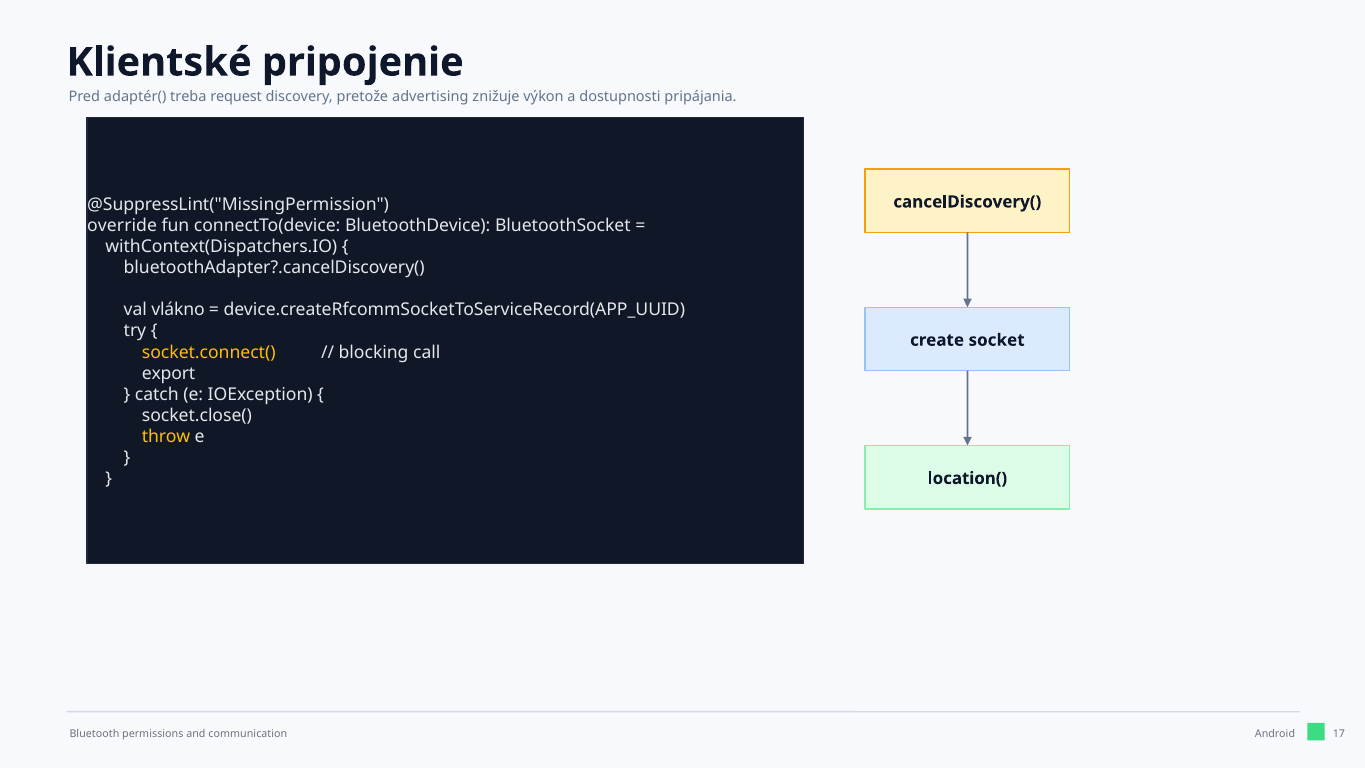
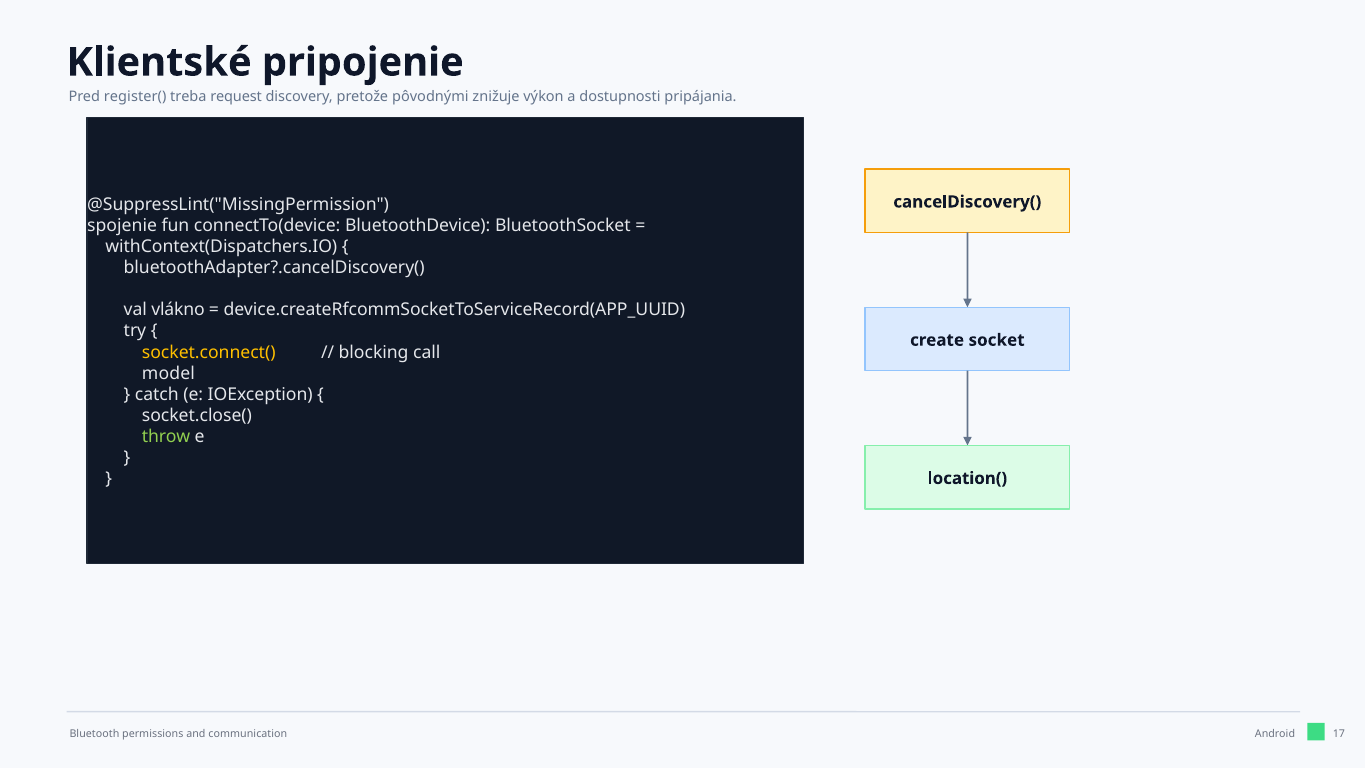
adaptér(: adaptér( -> register(
advertising: advertising -> pôvodnými
override: override -> spojenie
export: export -> model
throw colour: yellow -> light green
